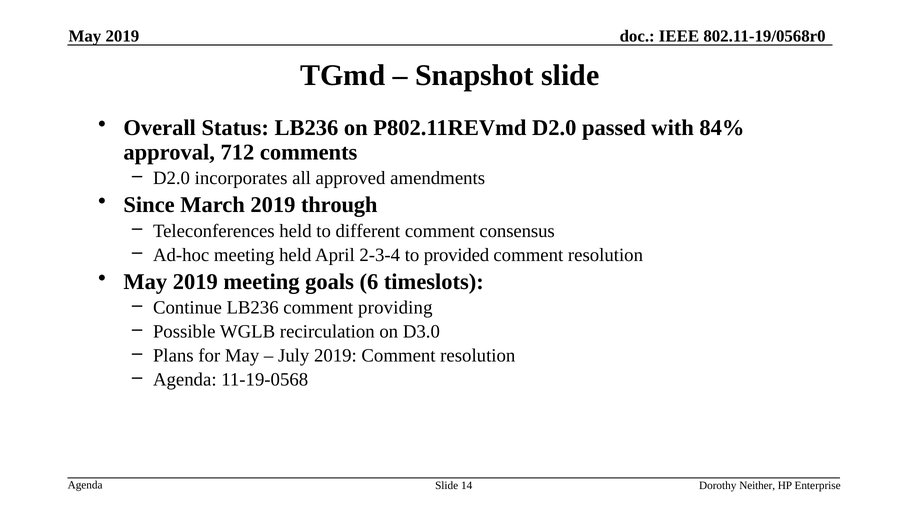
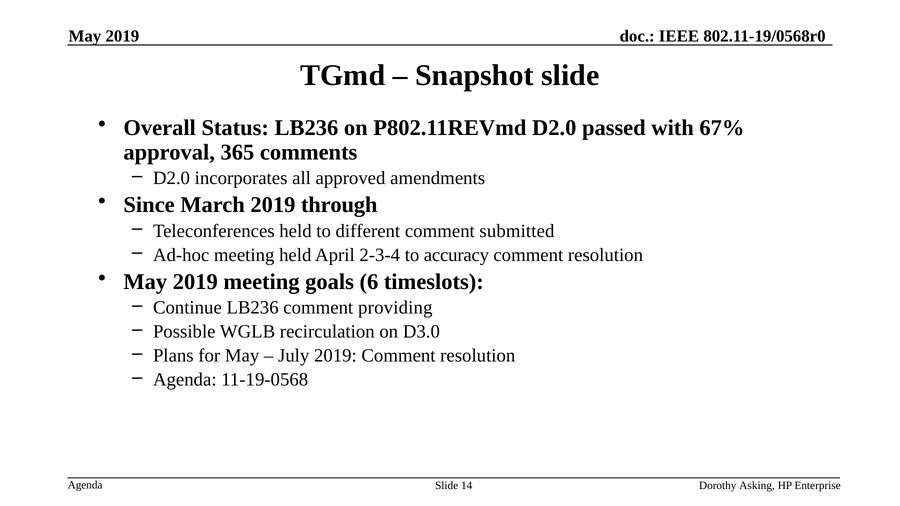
84%: 84% -> 67%
712: 712 -> 365
consensus: consensus -> submitted
provided: provided -> accuracy
Neither: Neither -> Asking
